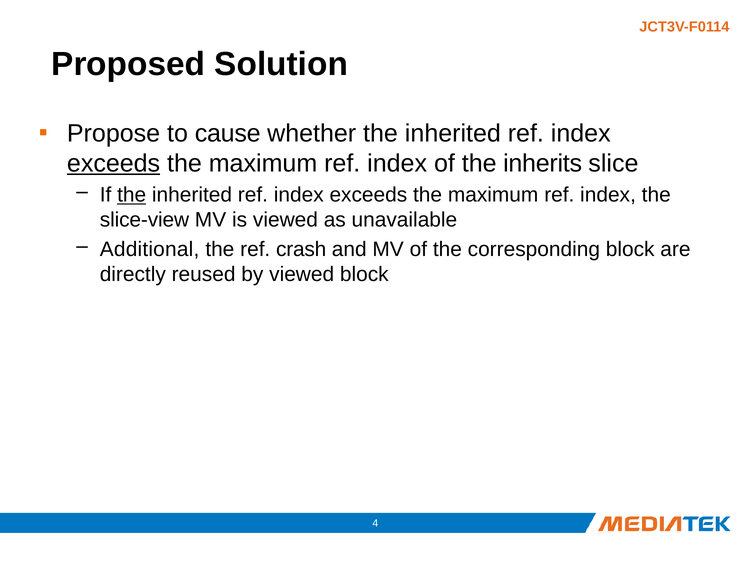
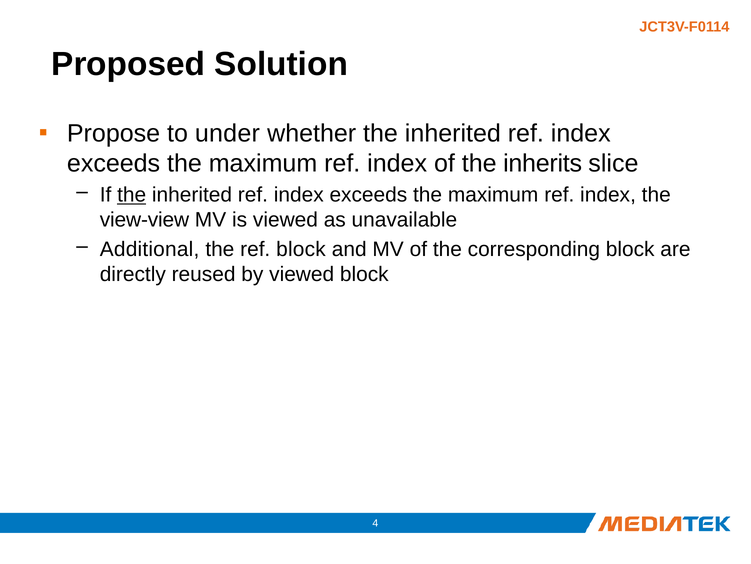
cause: cause -> under
exceeds at (114, 163) underline: present -> none
slice-view: slice-view -> view-view
ref crash: crash -> block
